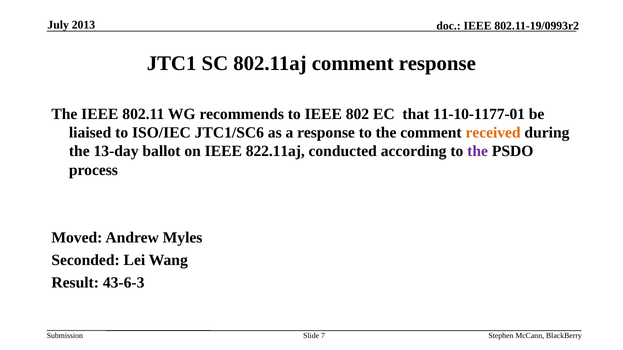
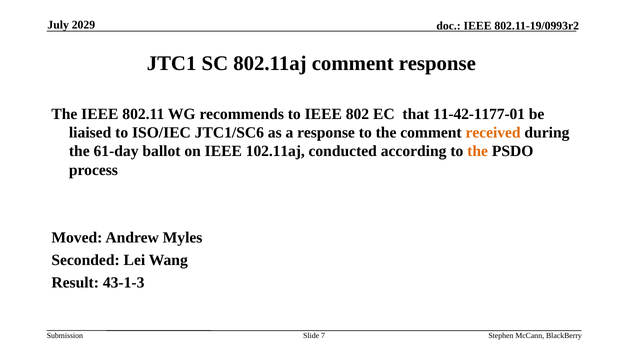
2013: 2013 -> 2029
11-10-1177-01: 11-10-1177-01 -> 11-42-1177-01
13-day: 13-day -> 61-day
822.11aj: 822.11aj -> 102.11aj
the at (478, 151) colour: purple -> orange
43-6-3: 43-6-3 -> 43-1-3
